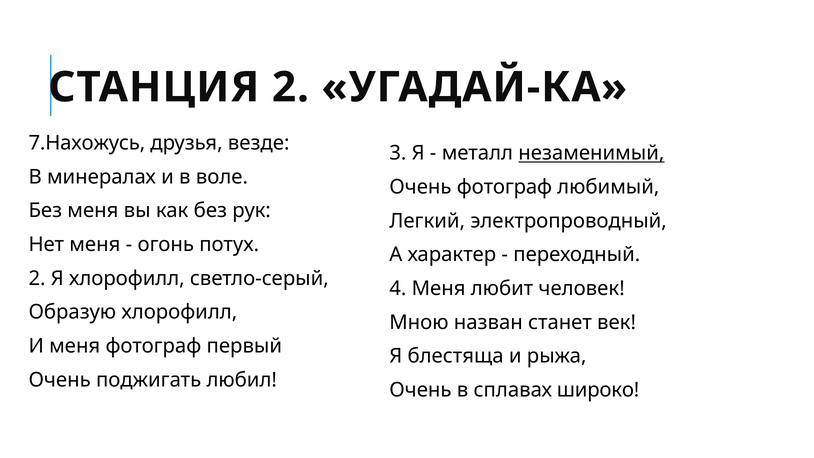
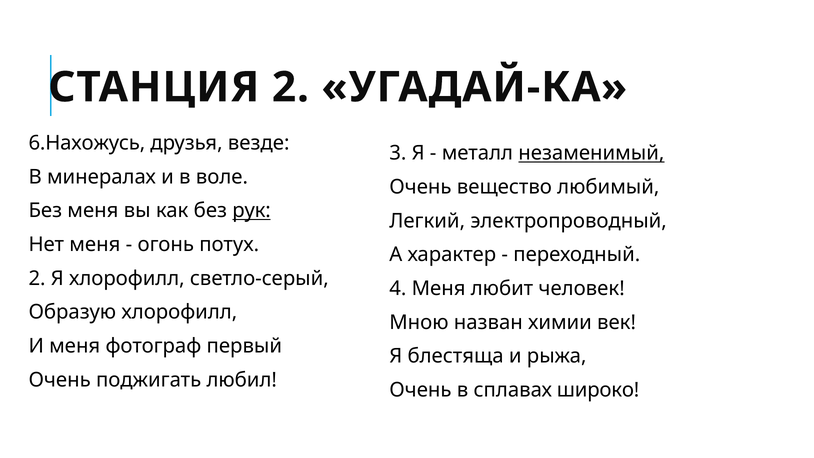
7.Нахожусь: 7.Нахожусь -> 6.Нахожусь
Очень фотограф: фотограф -> вещество
рук underline: none -> present
станет: станет -> химии
